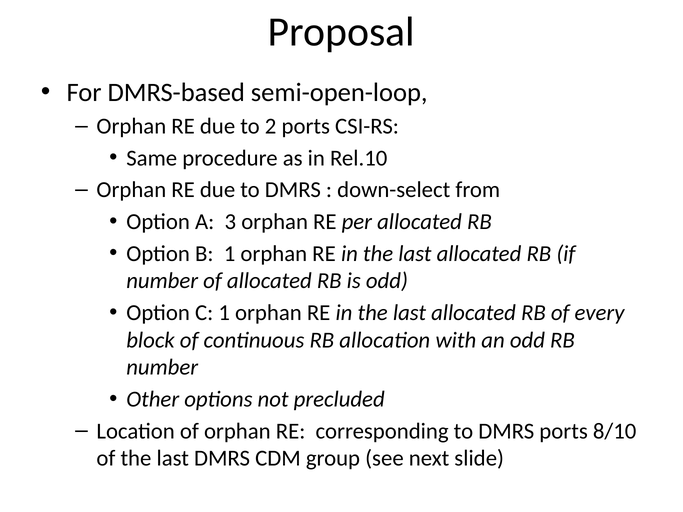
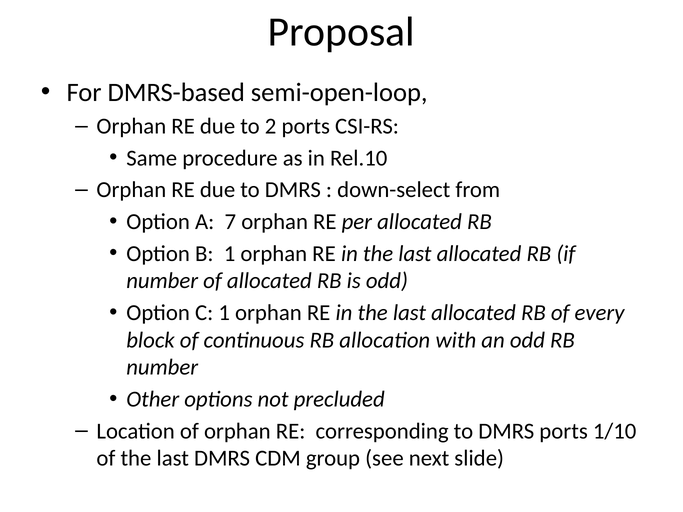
3: 3 -> 7
8/10: 8/10 -> 1/10
